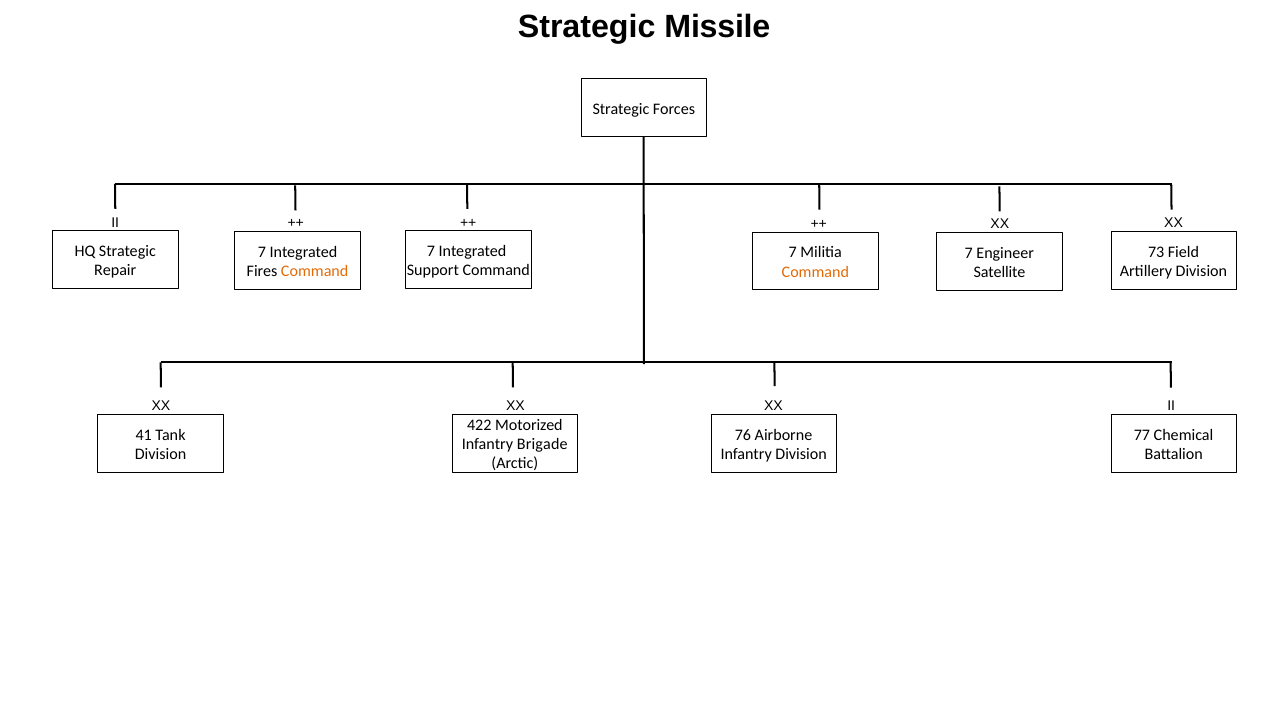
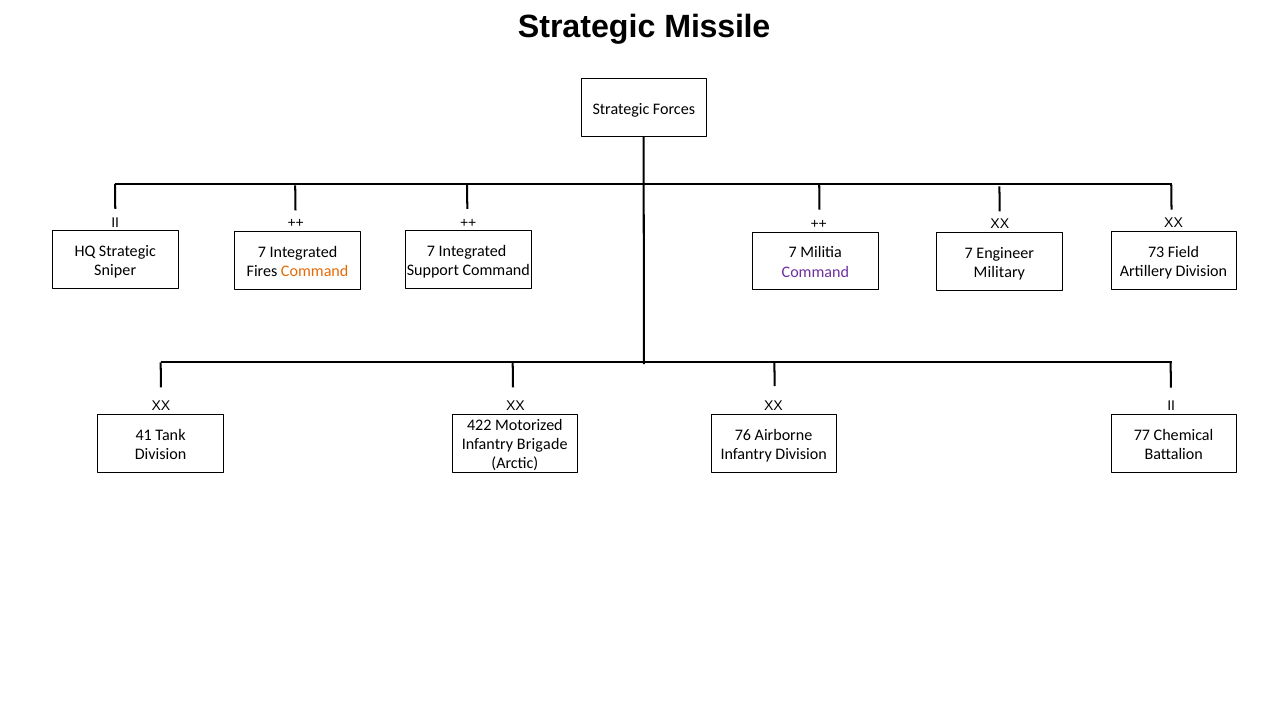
Repair: Repair -> Sniper
Command at (815, 272) colour: orange -> purple
Satellite: Satellite -> Military
